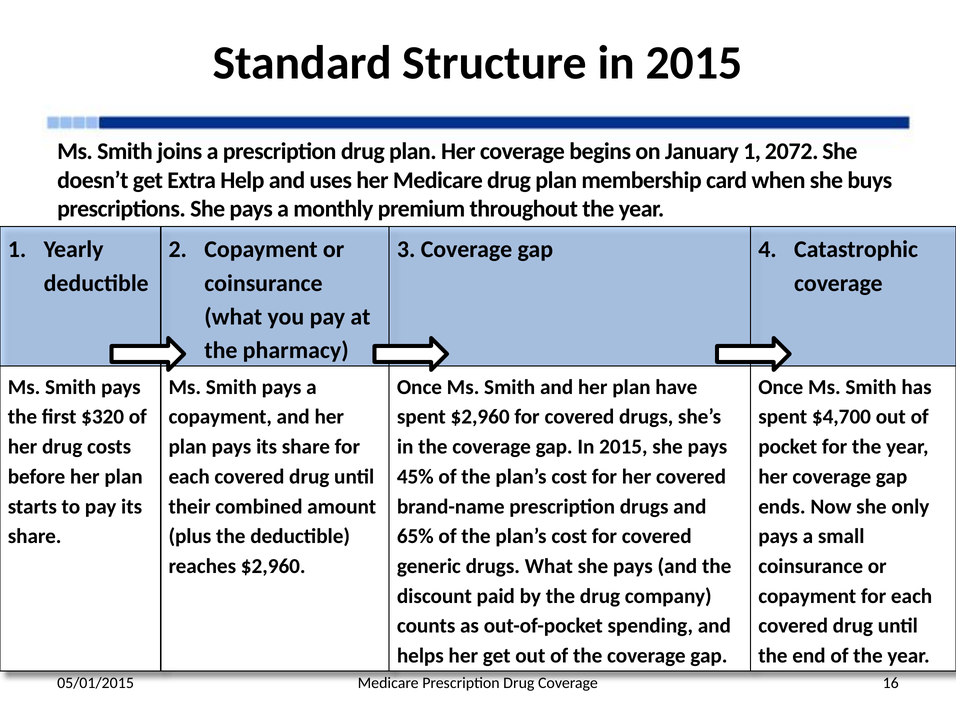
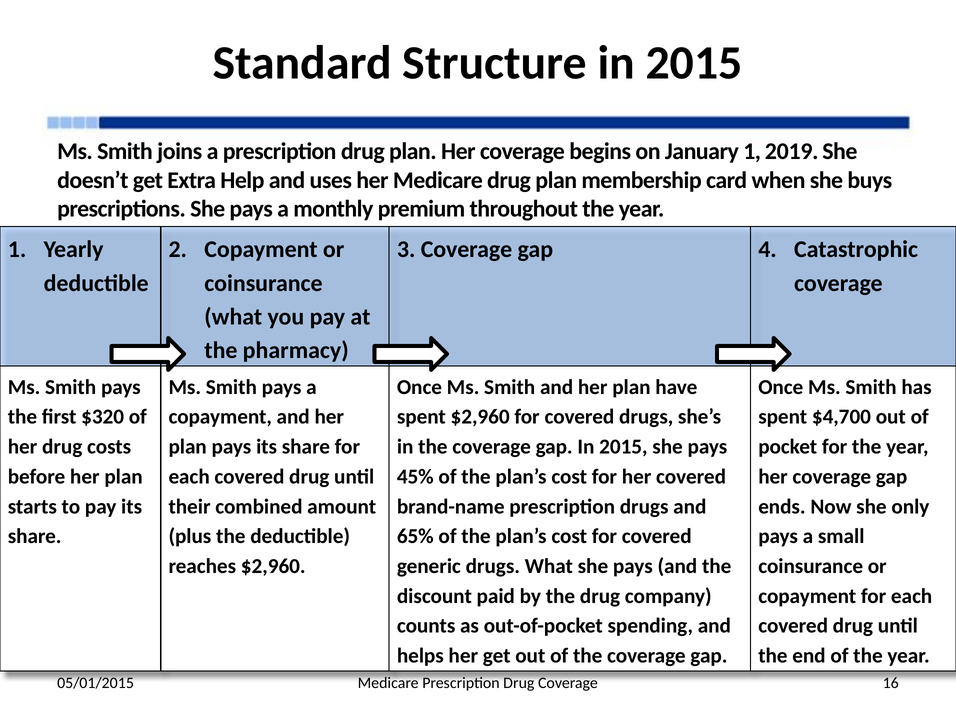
2072: 2072 -> 2019
